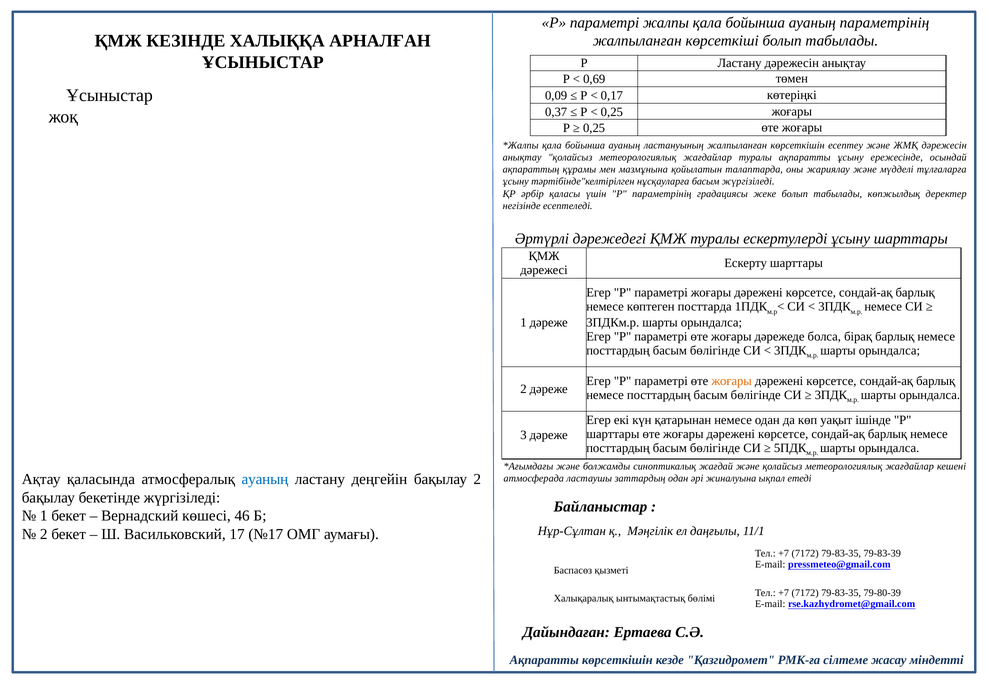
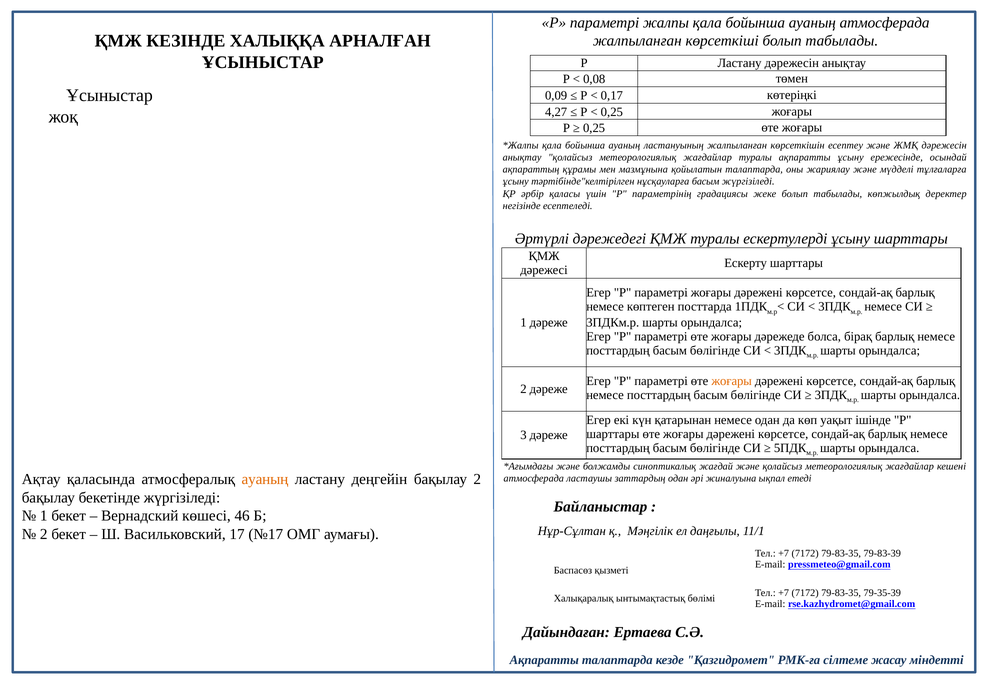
ауаның параметрінің: параметрінің -> атмосферада
0,69: 0,69 -> 0,08
0,37: 0,37 -> 4,27
ауаның at (265, 479) colour: blue -> orange
79-80-39: 79-80-39 -> 79-35-39
Ақпаратты көрсеткішін: көрсеткішін -> талаптарда
